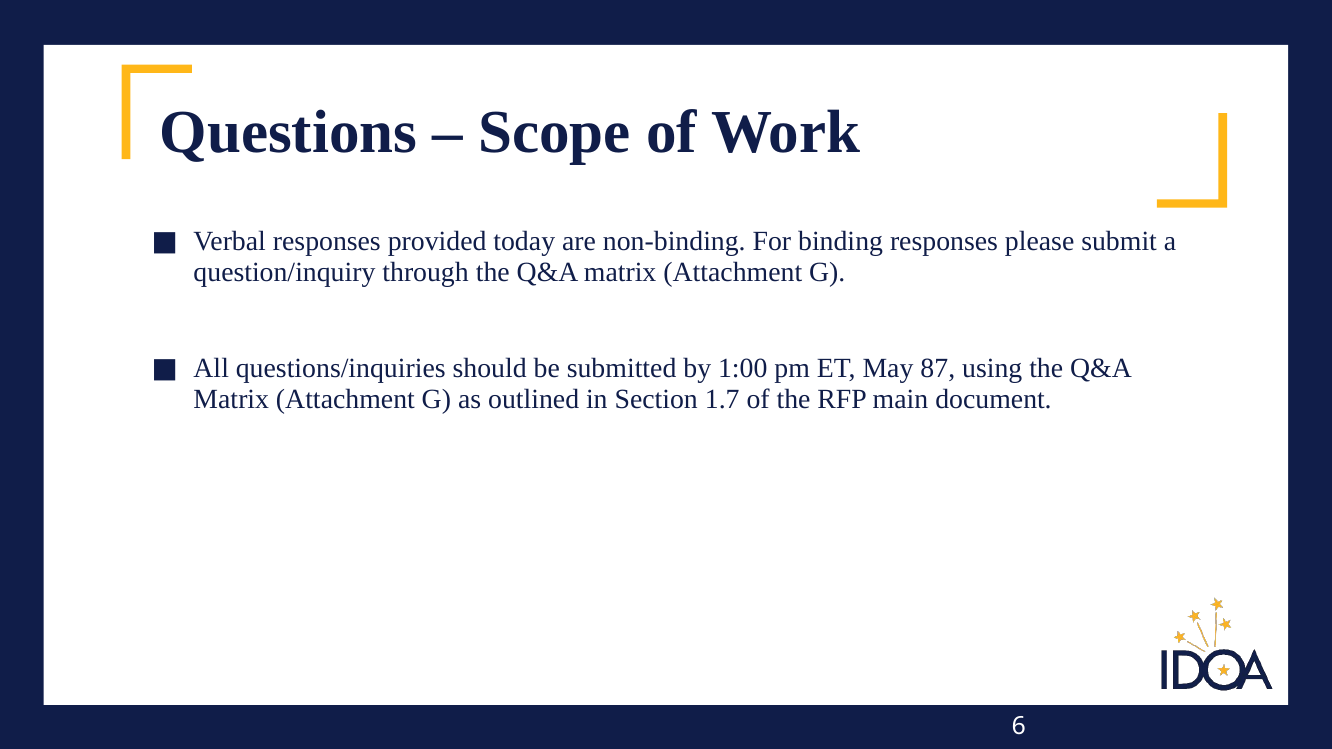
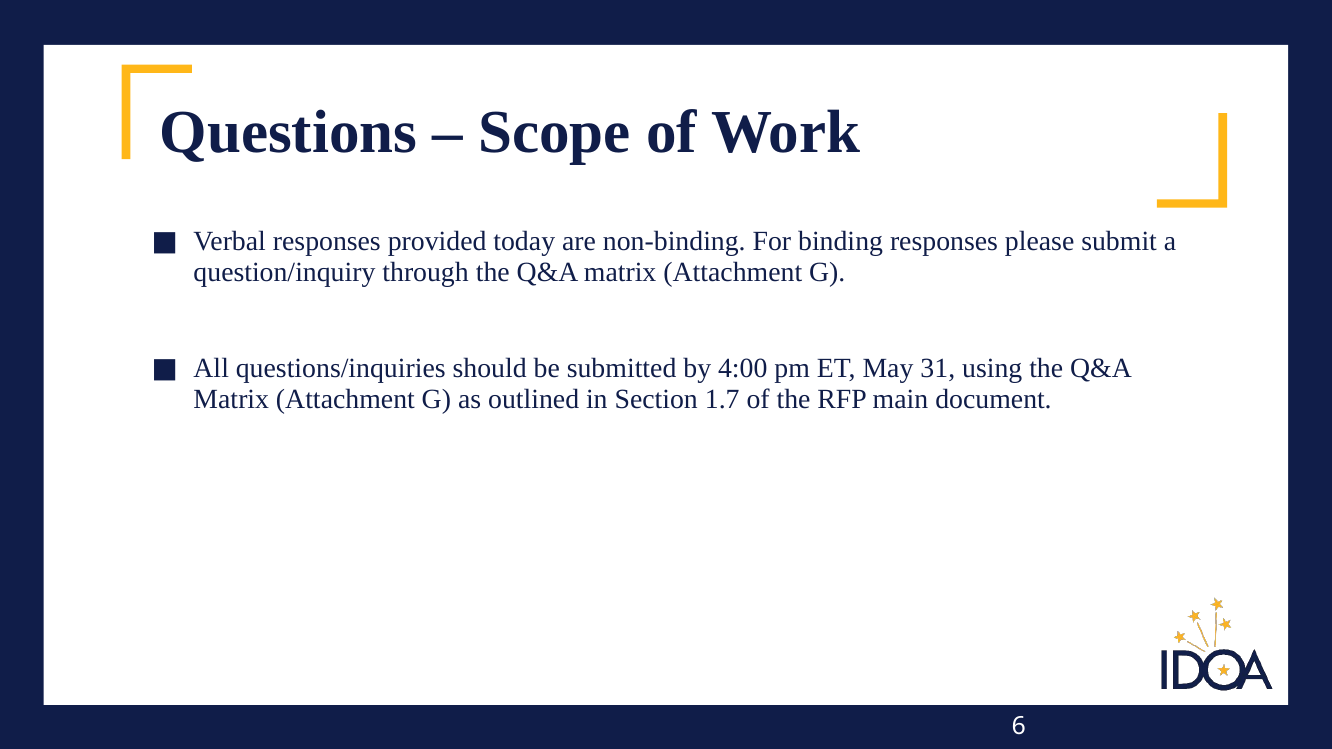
1:00: 1:00 -> 4:00
87: 87 -> 31
